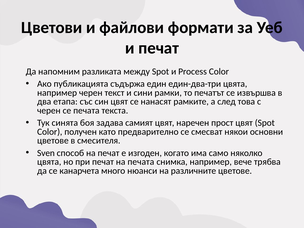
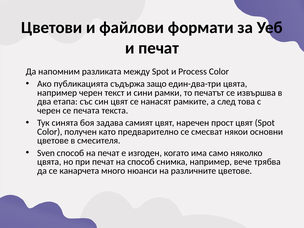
един: един -> защо
на печата: печата -> способ
